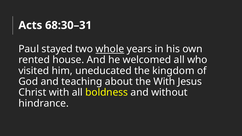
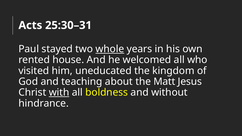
68:30–31: 68:30–31 -> 25:30–31
the With: With -> Matt
with at (59, 93) underline: none -> present
